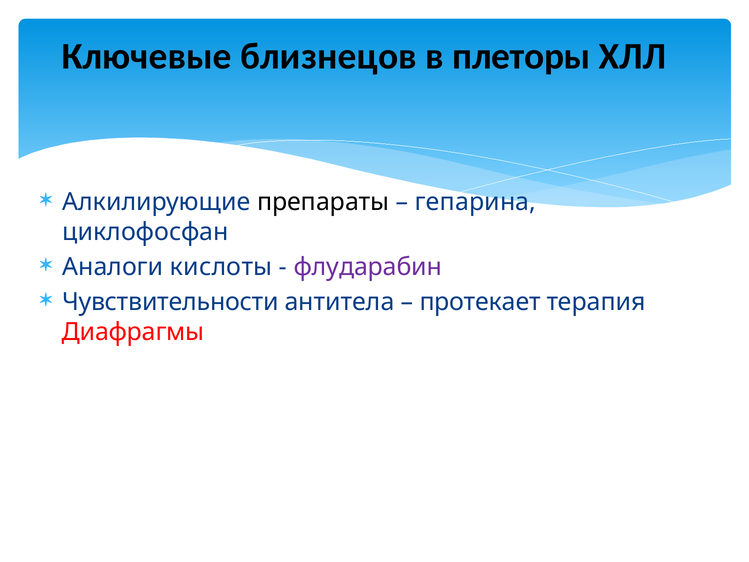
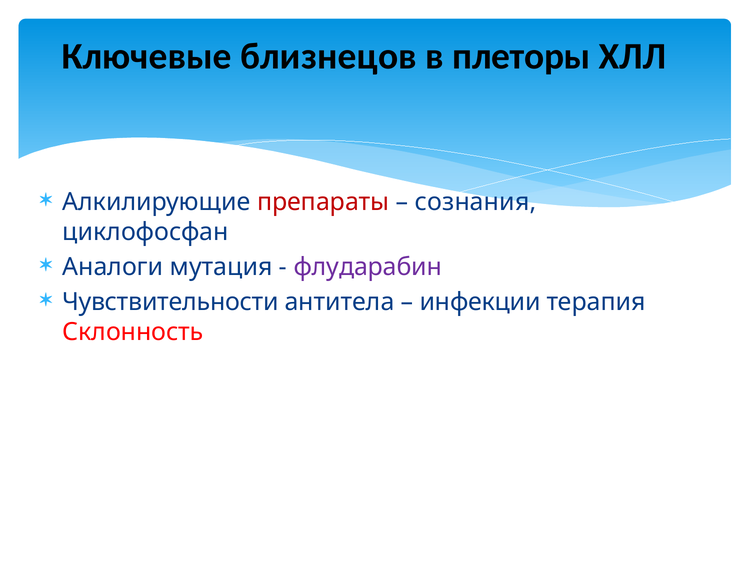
препараты colour: black -> red
гепарина: гепарина -> сознания
кислоты: кислоты -> мутация
протекает: протекает -> инфекции
Диафрагмы: Диафрагмы -> Склонность
